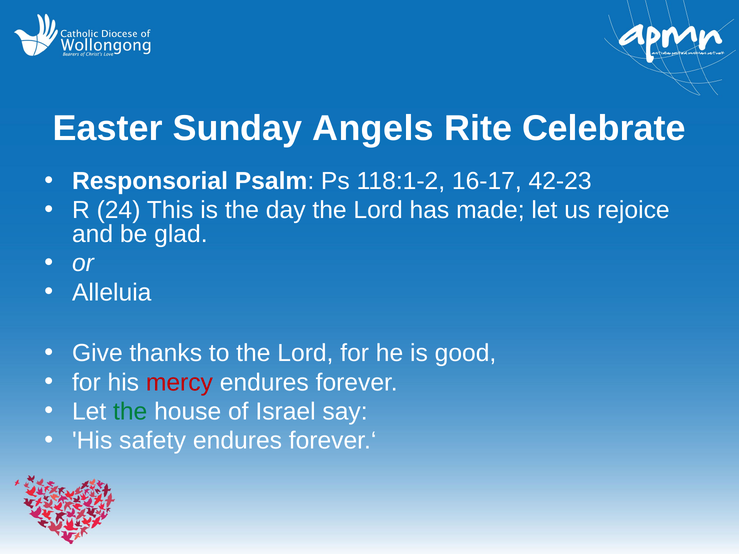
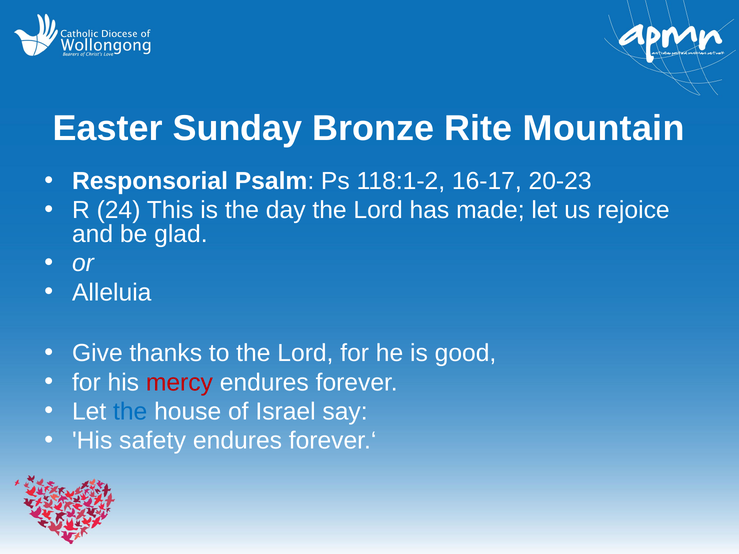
Angels: Angels -> Bronze
Celebrate: Celebrate -> Mountain
42-23: 42-23 -> 20-23
the at (130, 412) colour: green -> blue
